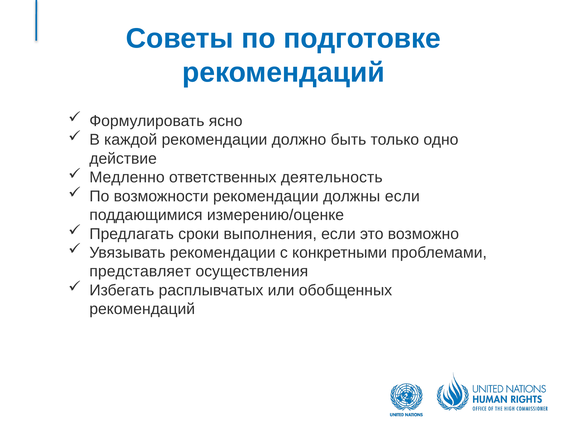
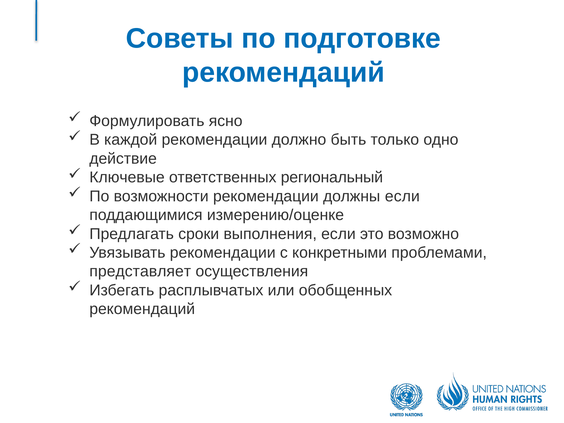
Медленно: Медленно -> Ключевые
деятельность: деятельность -> региональный
